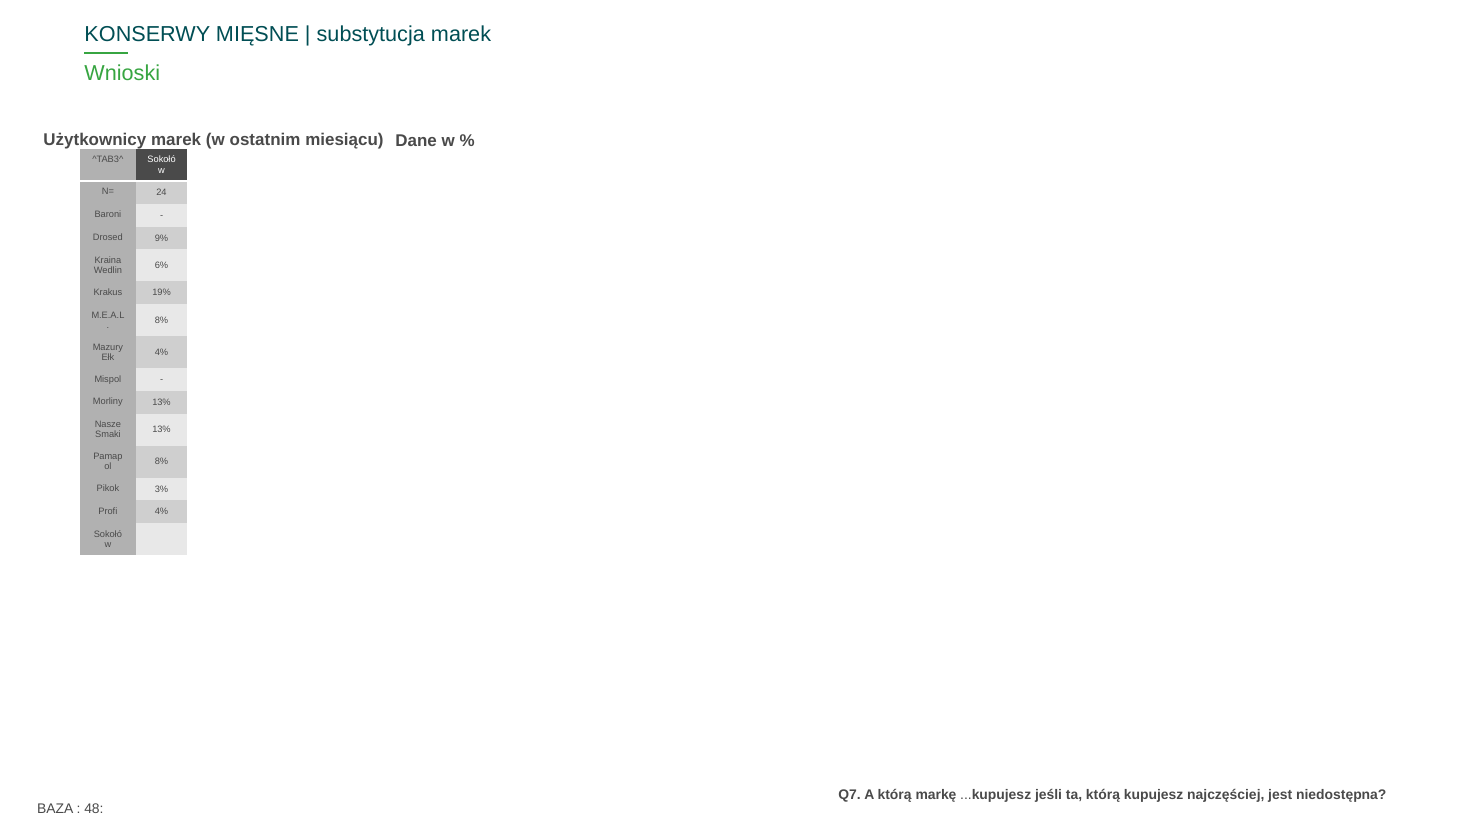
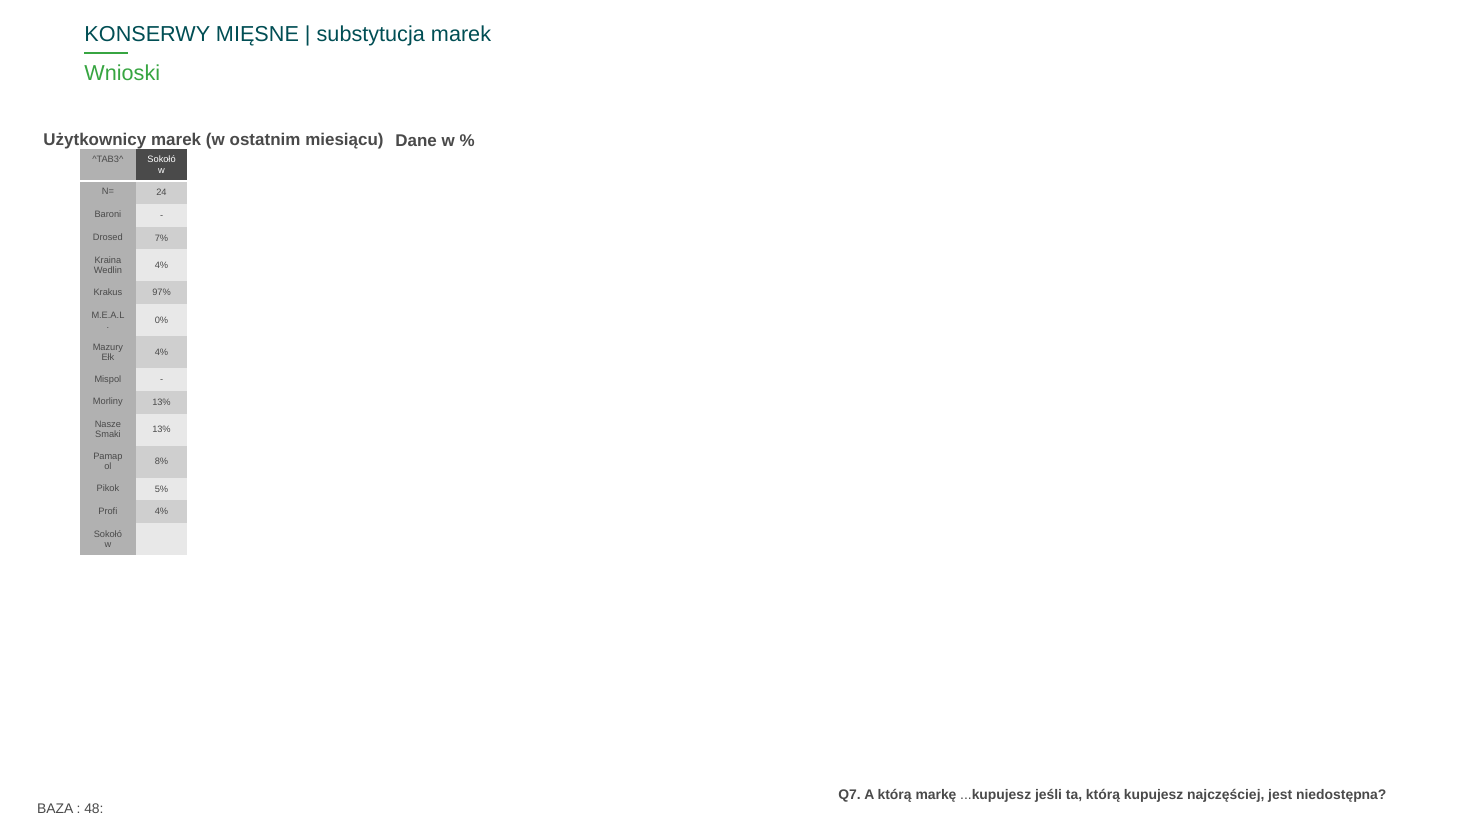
9%: 9% -> 7%
6% at (162, 265): 6% -> 4%
19%: 19% -> 97%
8% at (162, 320): 8% -> 0%
3%: 3% -> 5%
